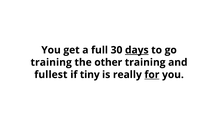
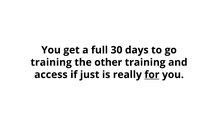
days underline: present -> none
fullest: fullest -> access
tiny: tiny -> just
